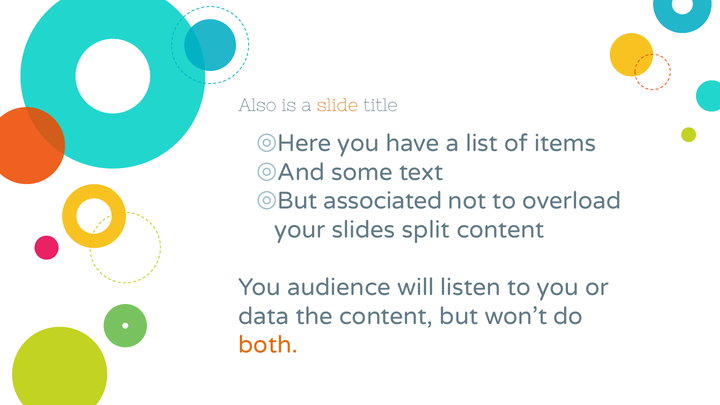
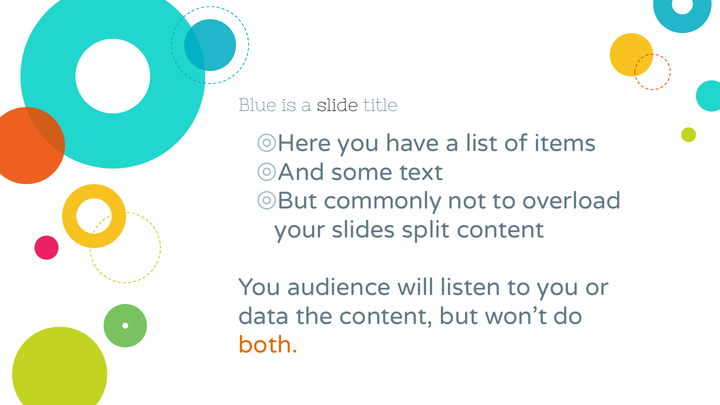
Also: Also -> Blue
slide colour: orange -> black
associated: associated -> commonly
